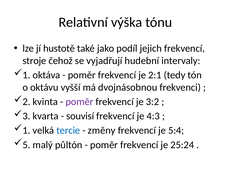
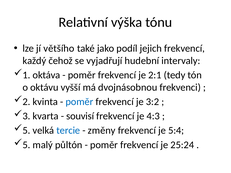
hustotě: hustotě -> většího
stroje: stroje -> každý
poměr at (79, 102) colour: purple -> blue
1 at (26, 131): 1 -> 5
